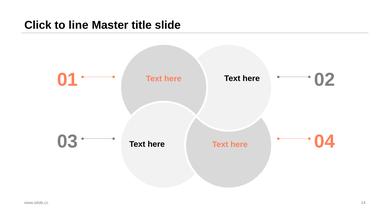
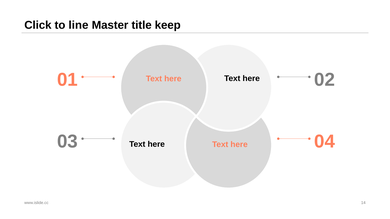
slide: slide -> keep
